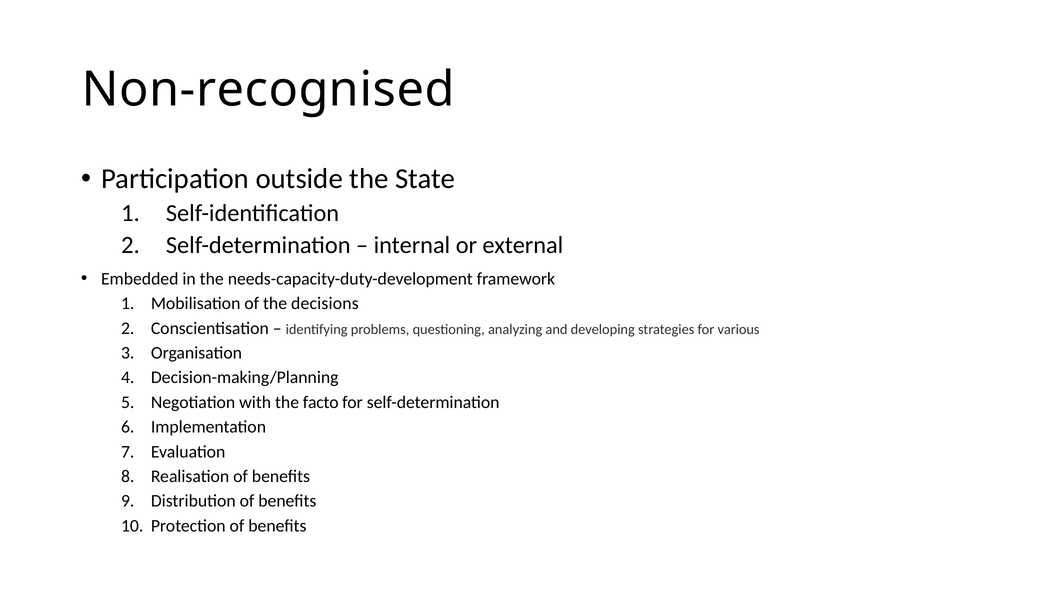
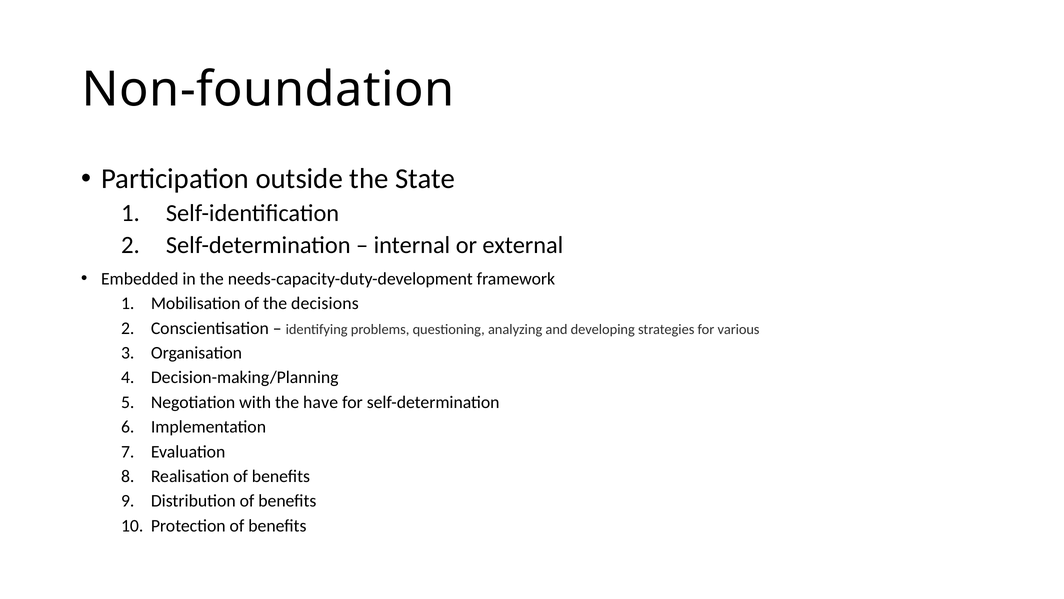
Non-recognised: Non-recognised -> Non-foundation
facto: facto -> have
